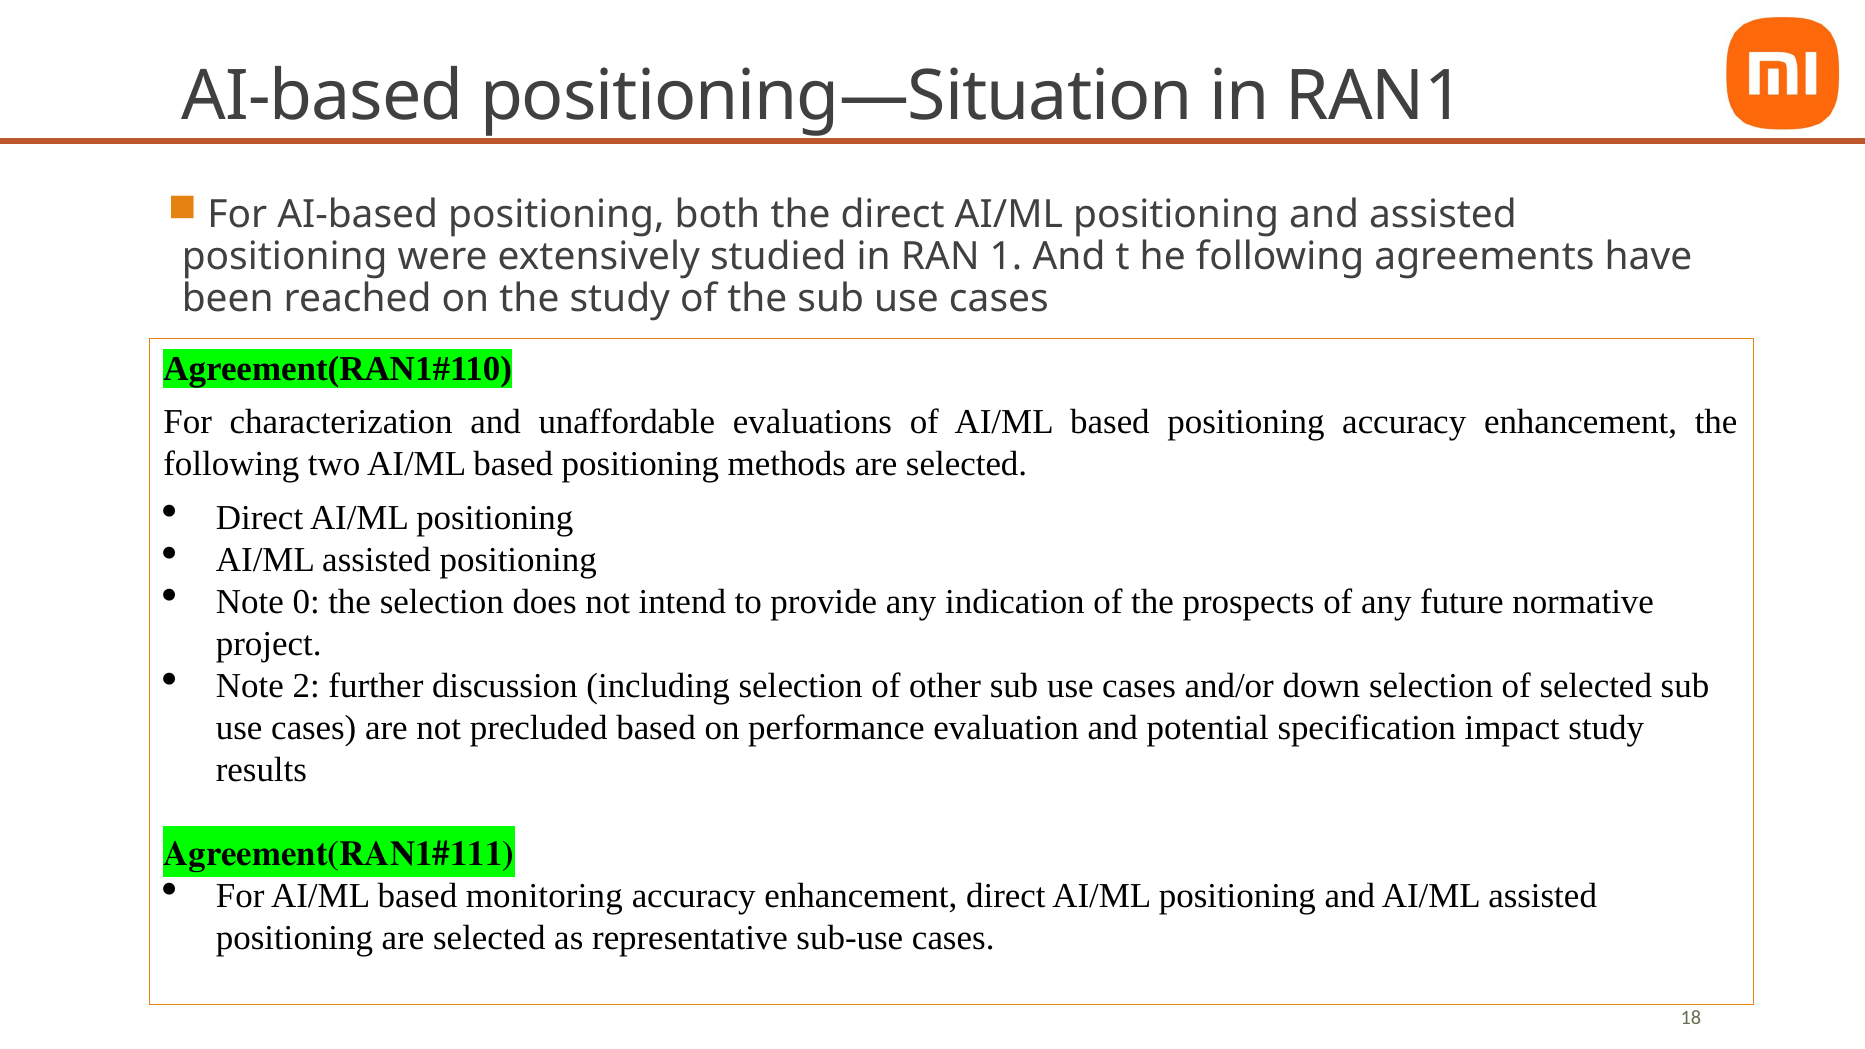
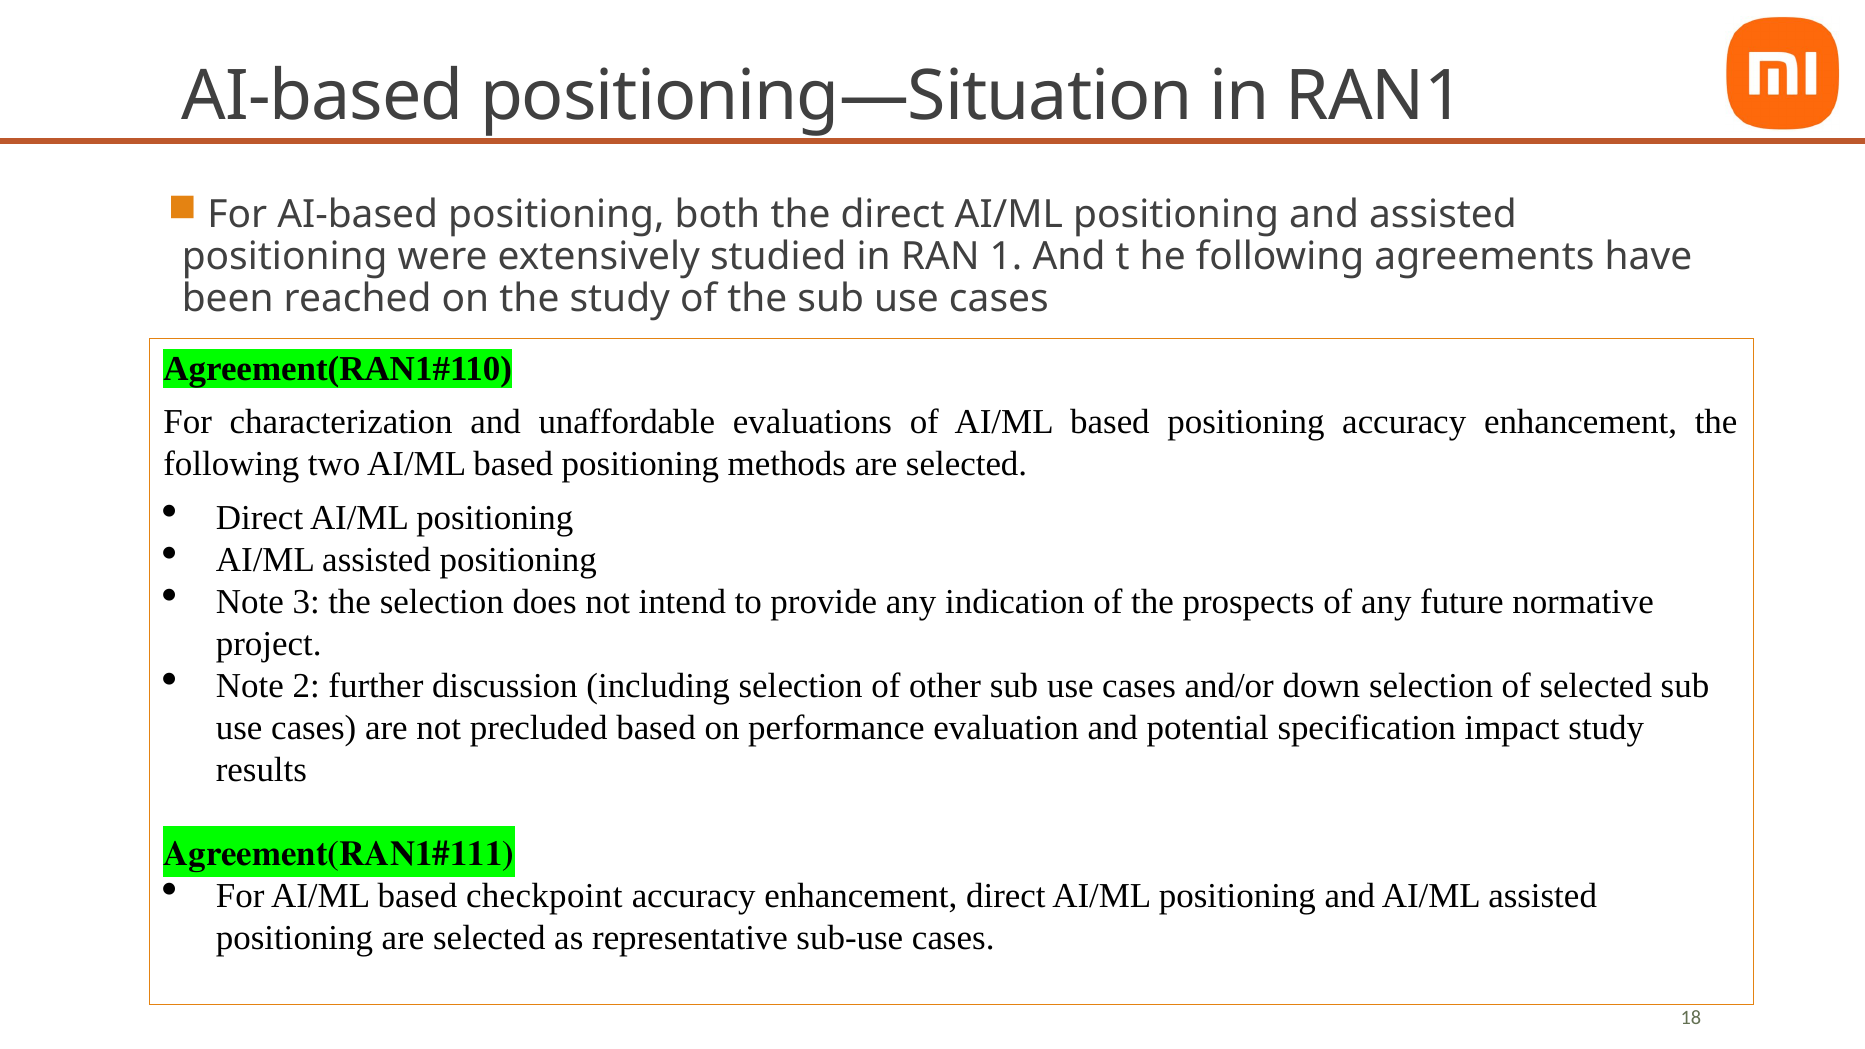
0: 0 -> 3
monitoring: monitoring -> checkpoint
